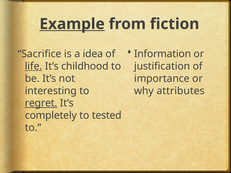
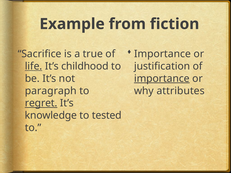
Example underline: present -> none
Information at (163, 54): Information -> Importance
idea: idea -> true
importance at (162, 79) underline: none -> present
interesting: interesting -> paragraph
completely: completely -> knowledge
